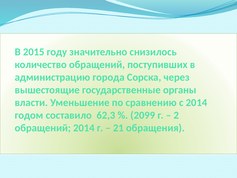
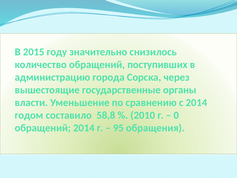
62,3: 62,3 -> 58,8
2099: 2099 -> 2010
2: 2 -> 0
21: 21 -> 95
